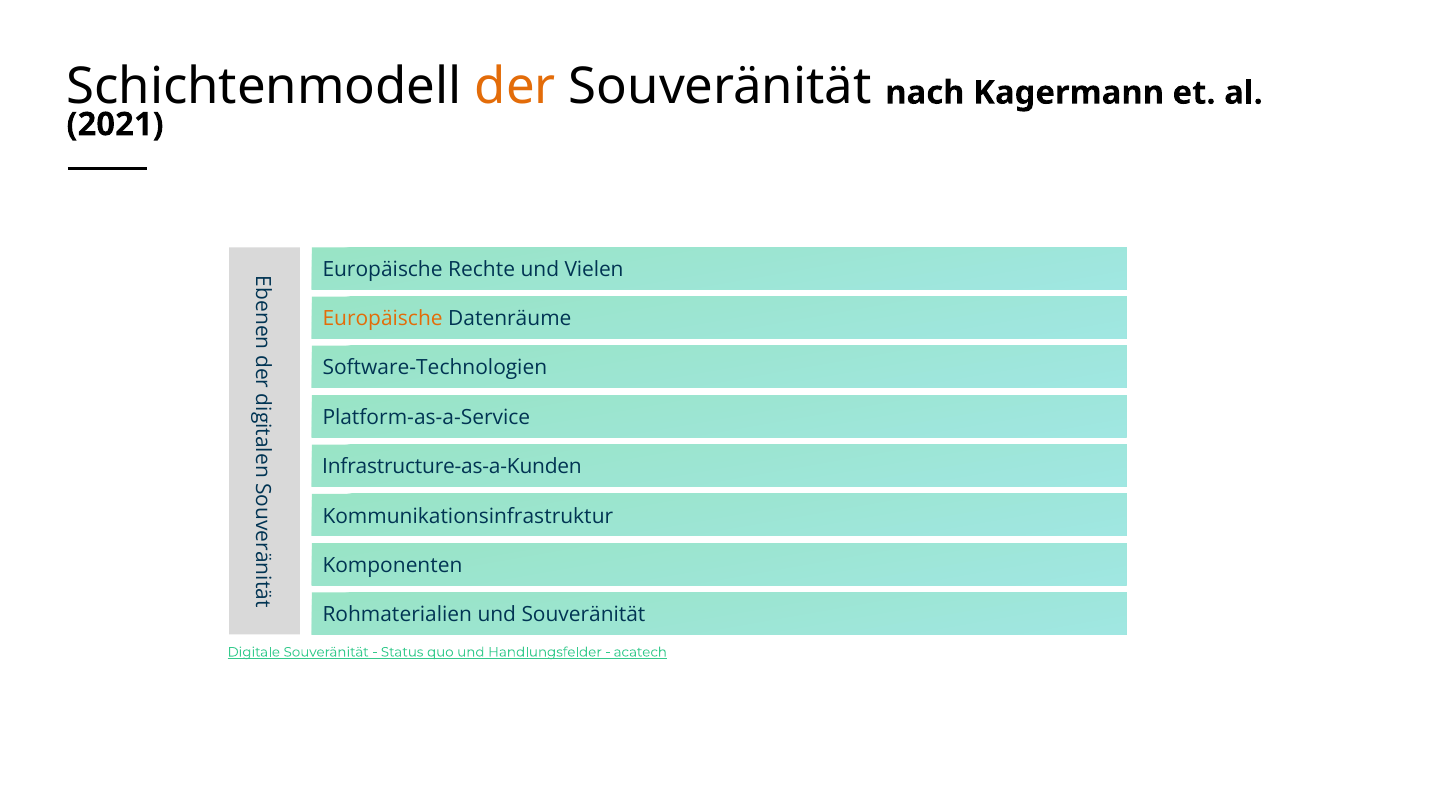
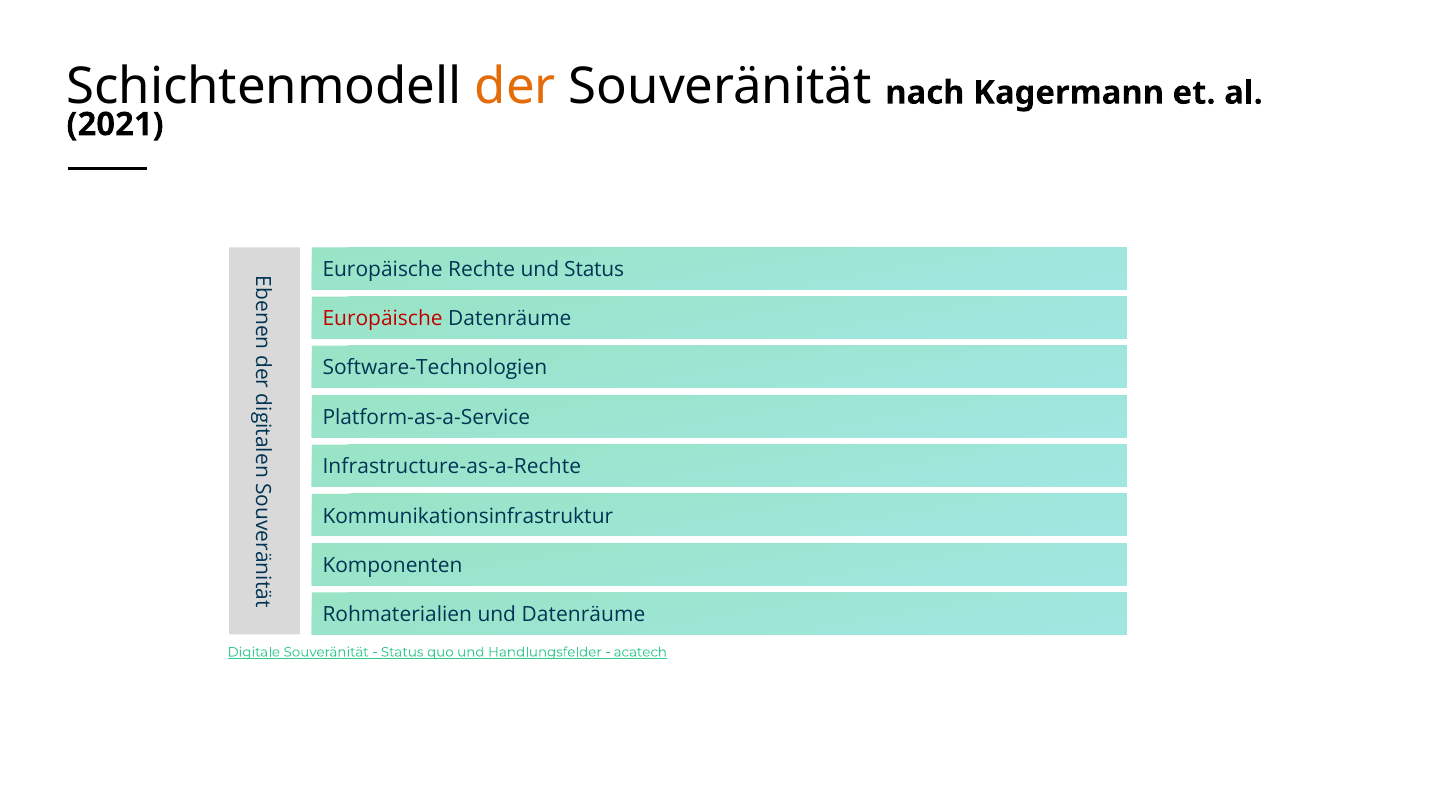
und Vielen: Vielen -> Status
Europäische at (383, 319) colour: orange -> red
Infrastructure-as-a-Kunden: Infrastructure-as-a-Kunden -> Infrastructure-as-a-Rechte
und Souveränität: Souveränität -> Datenräume
